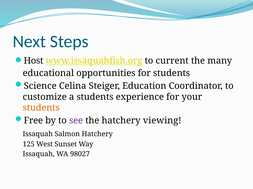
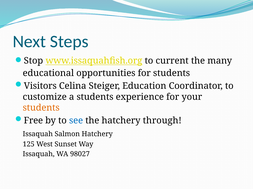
Host: Host -> Stop
Science: Science -> Visitors
see colour: purple -> blue
viewing: viewing -> through
